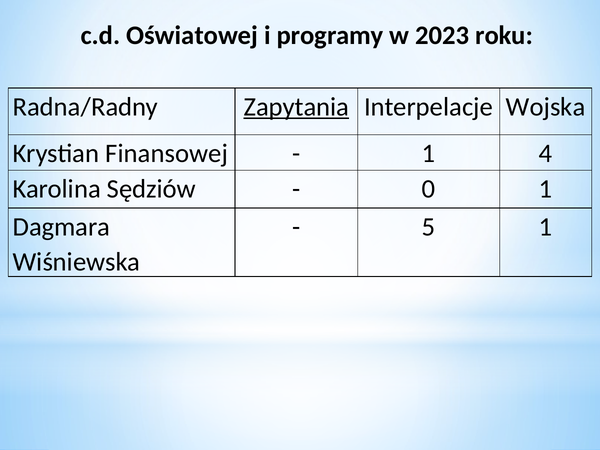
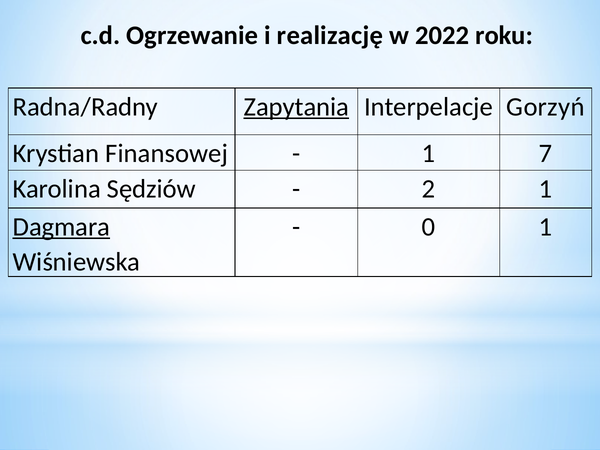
Oświatowej: Oświatowej -> Ogrzewanie
programy: programy -> realizację
2023: 2023 -> 2022
Wojska: Wojska -> Gorzyń
4: 4 -> 7
0: 0 -> 2
Dagmara underline: none -> present
5: 5 -> 0
